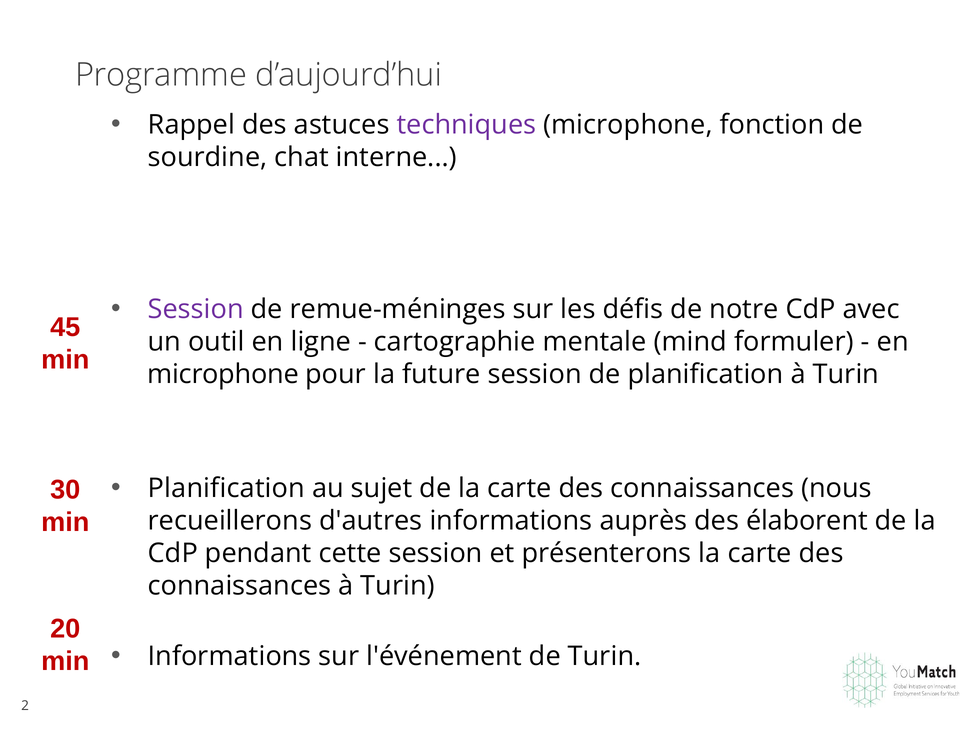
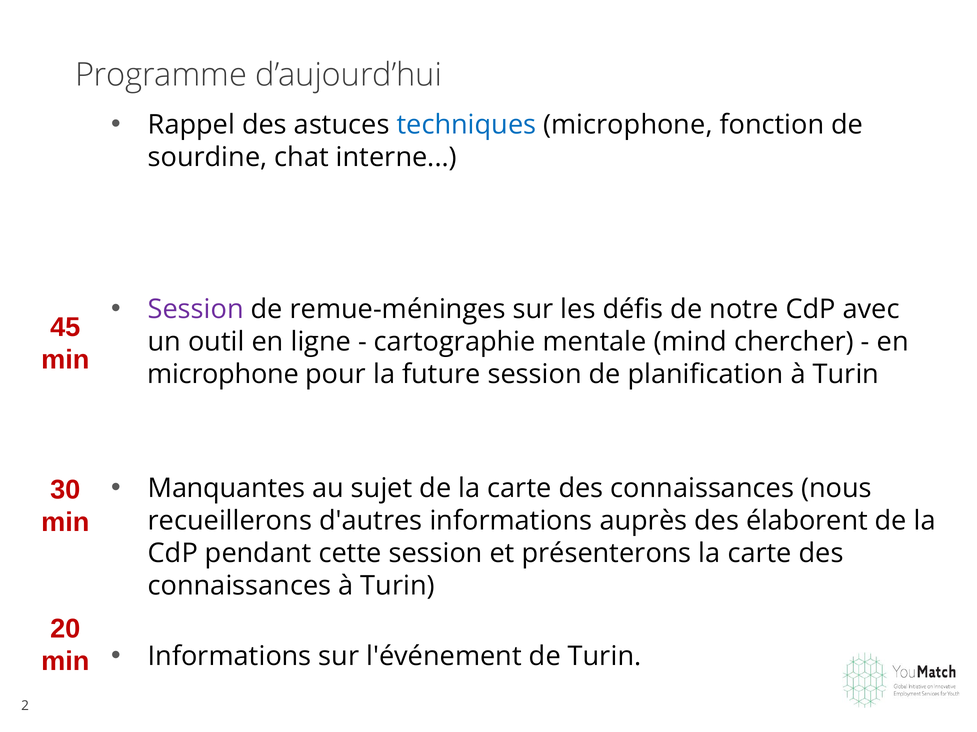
techniques colour: purple -> blue
formuler: formuler -> chercher
Planification at (226, 489): Planification -> Manquantes
